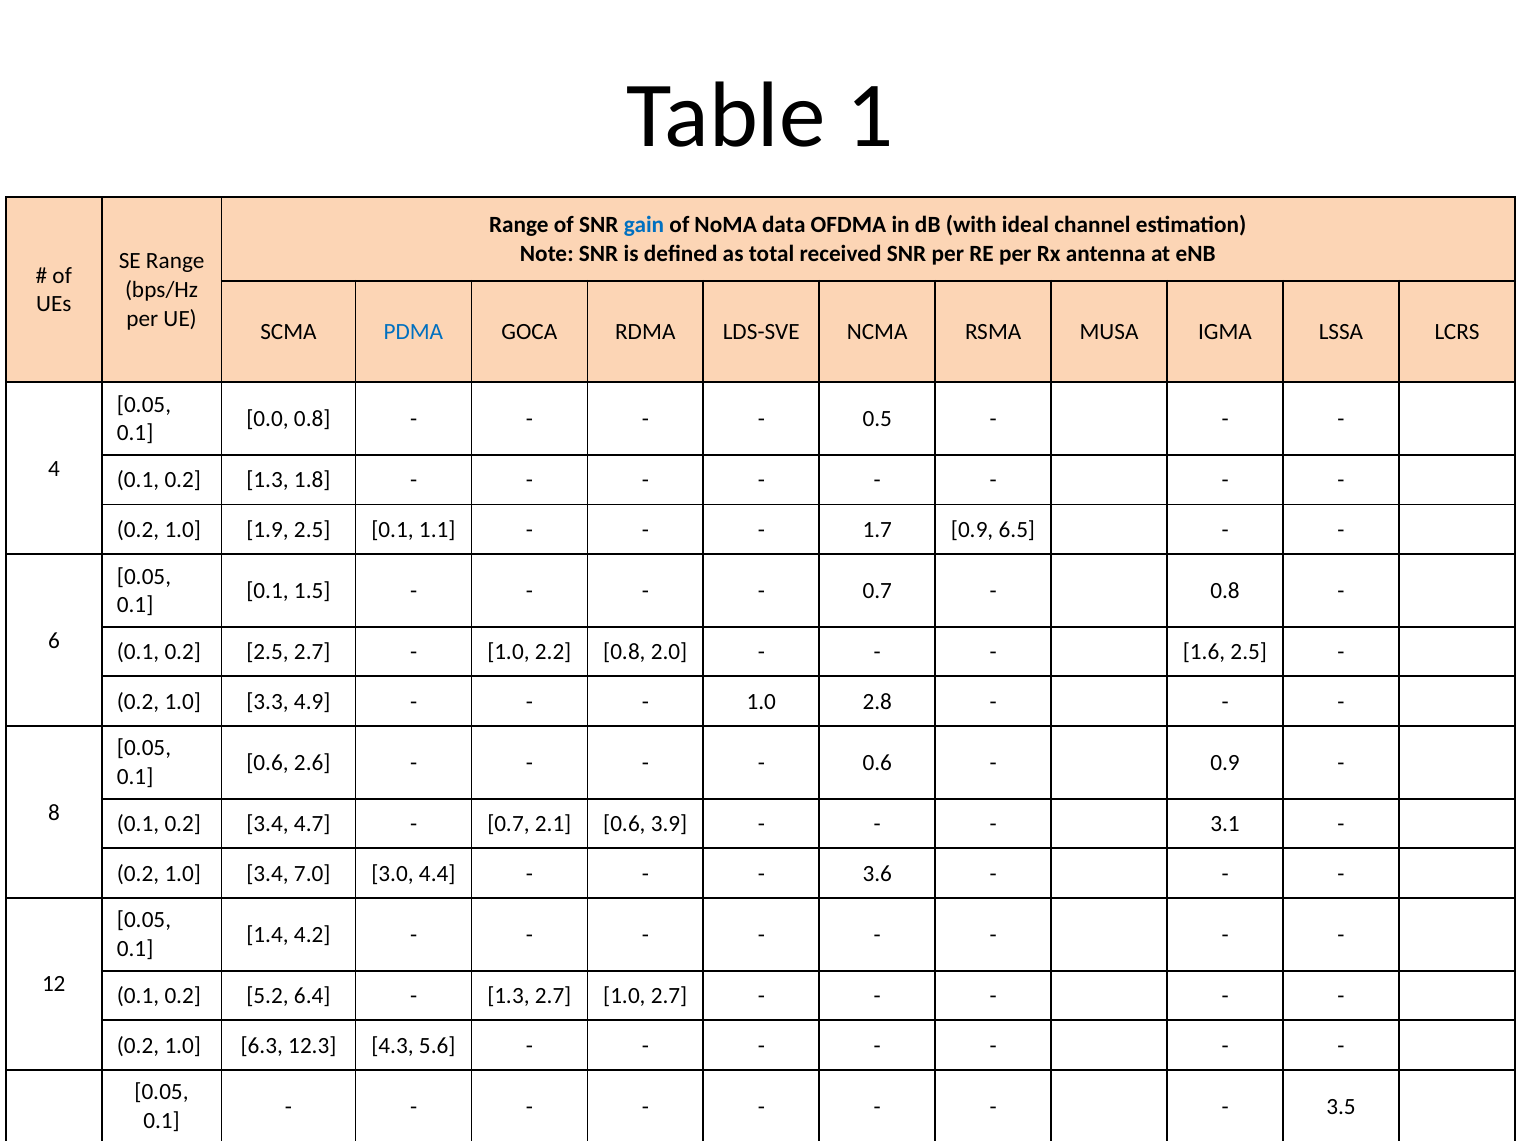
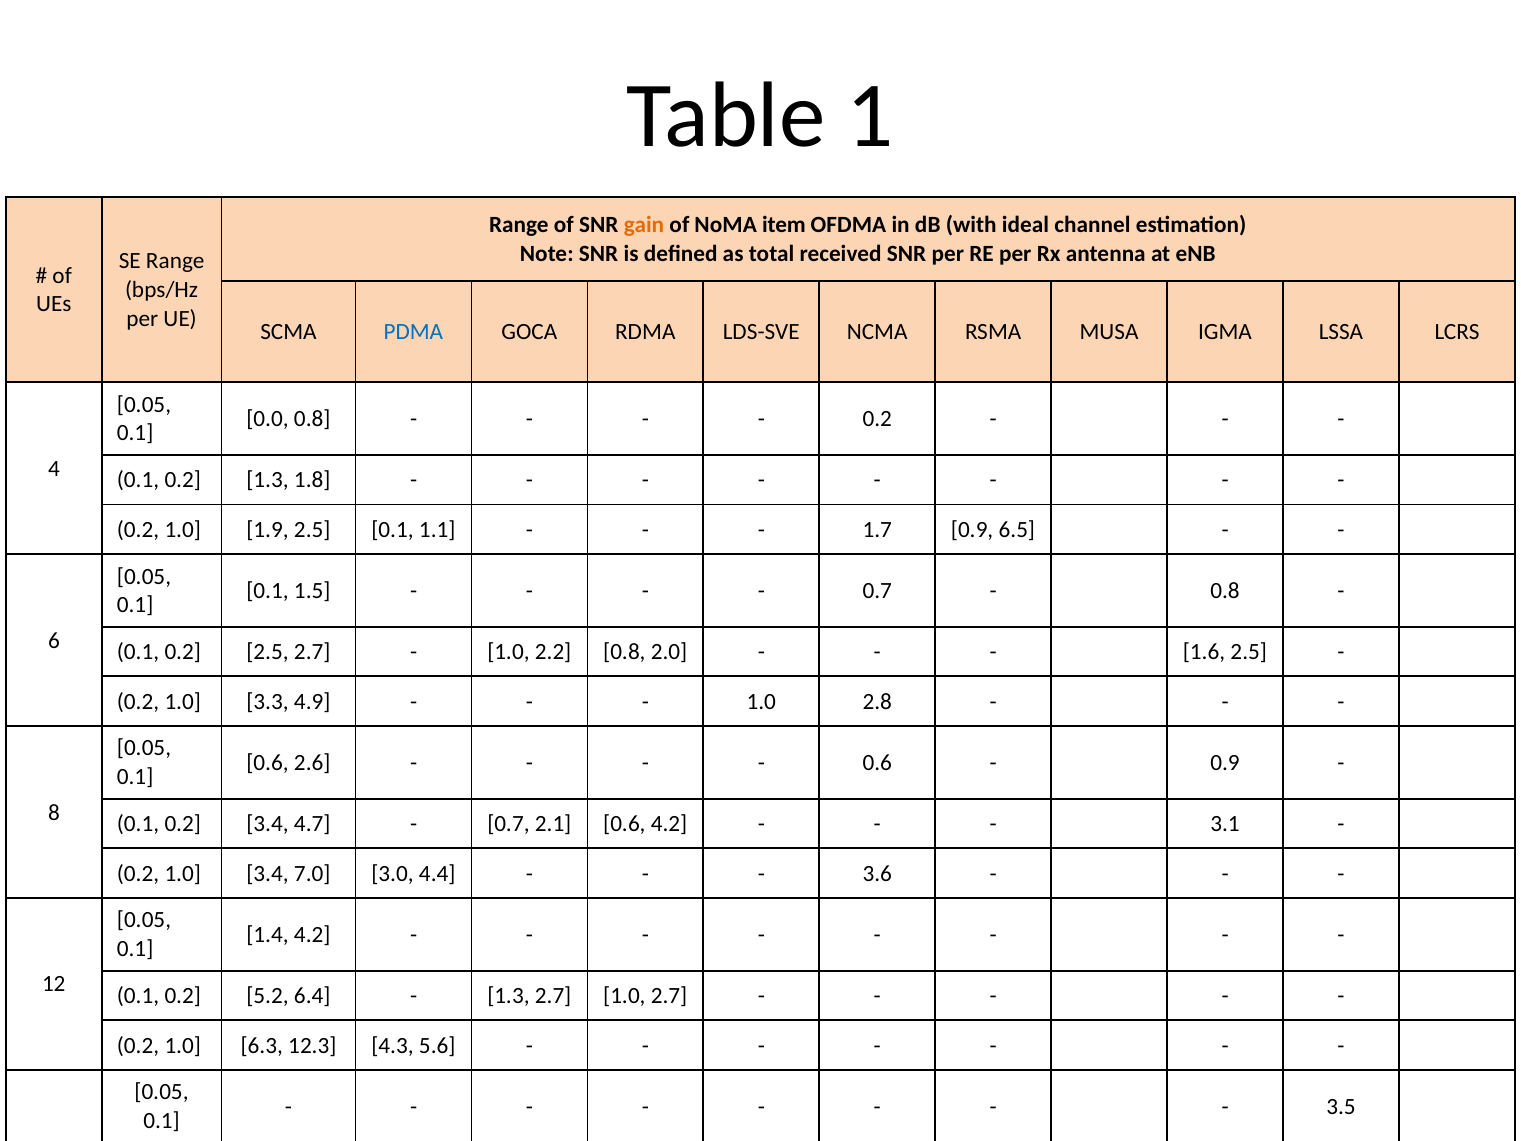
gain colour: blue -> orange
data: data -> item
0.5 at (877, 419): 0.5 -> 0.2
0.6 3.9: 3.9 -> 4.2
